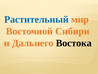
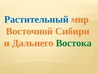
Востока colour: black -> green
